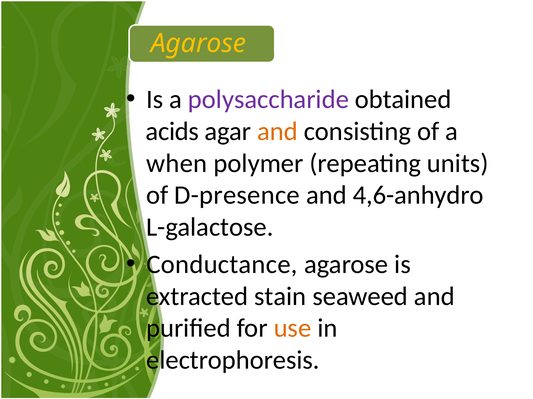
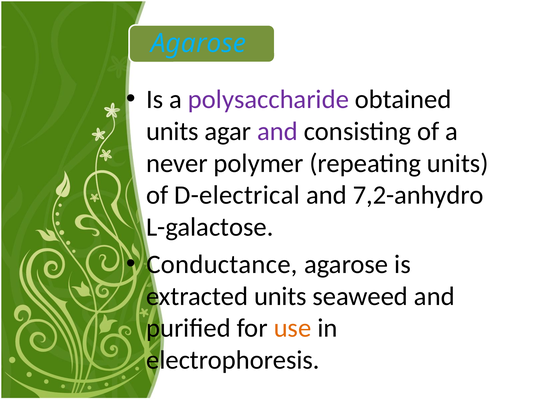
Agarose at (198, 44) colour: yellow -> light blue
acids at (172, 132): acids -> units
and at (278, 132) colour: orange -> purple
when: when -> never
D-presence: D-presence -> D-electrical
4,6-anhydro: 4,6-anhydro -> 7,2-anhydro
extracted stain: stain -> units
